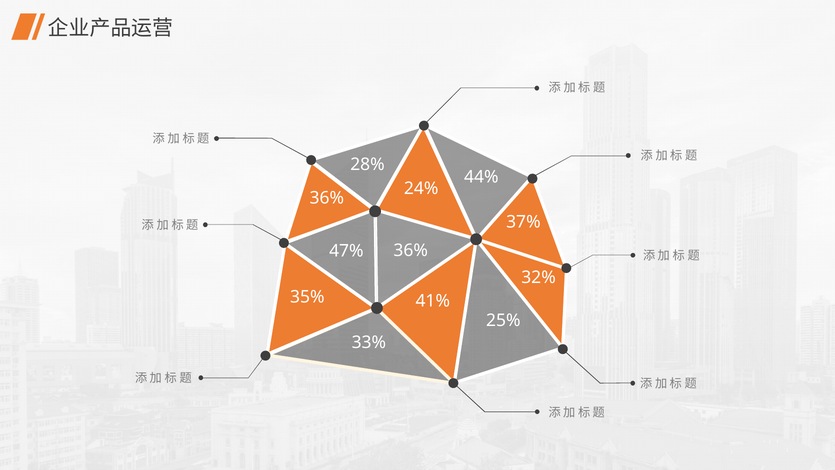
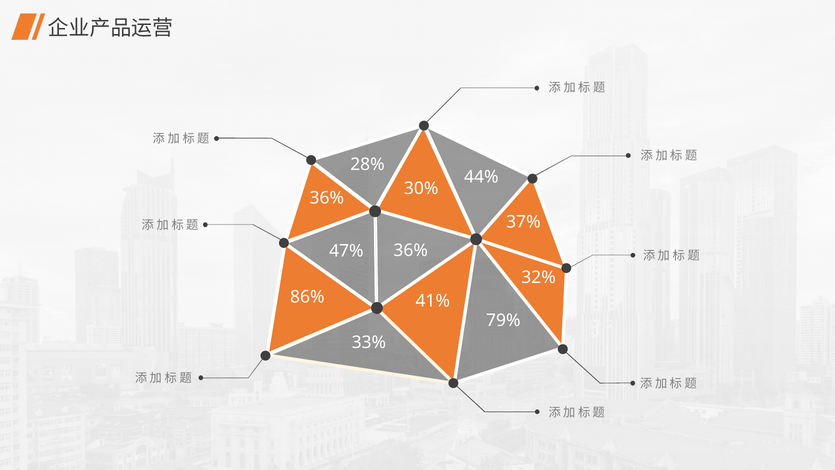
24%: 24% -> 30%
35%: 35% -> 86%
25%: 25% -> 79%
